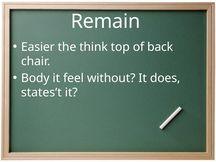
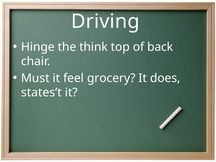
Remain: Remain -> Driving
Easier: Easier -> Hinge
Body: Body -> Must
without: without -> grocery
